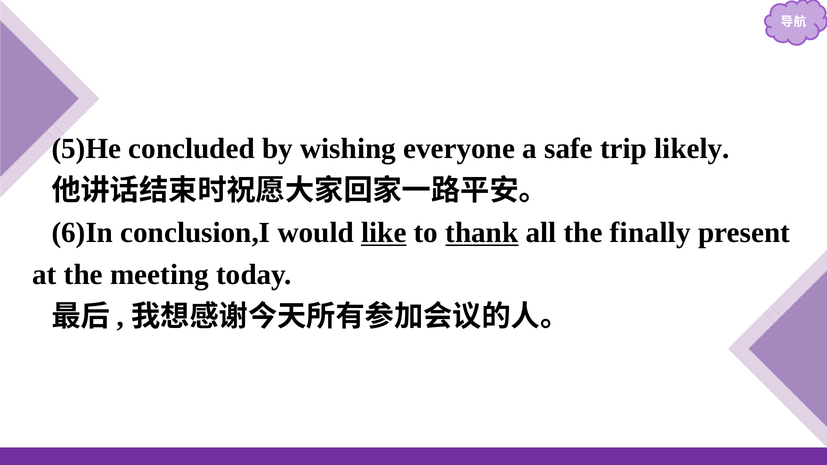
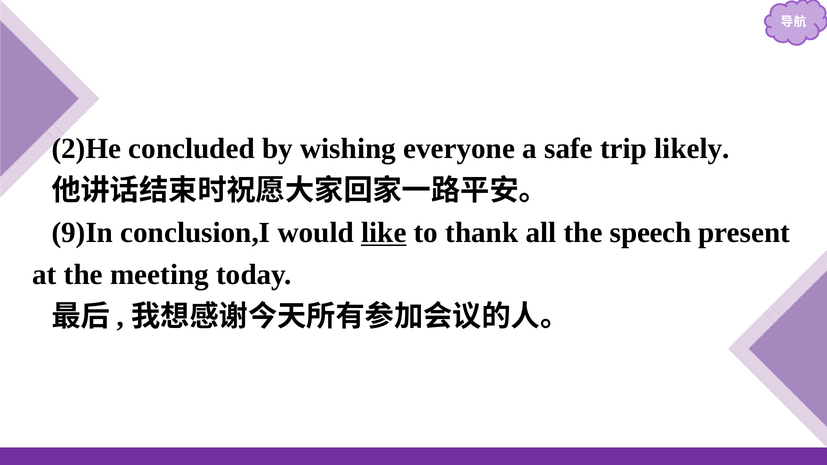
5)He: 5)He -> 2)He
6)In: 6)In -> 9)In
thank underline: present -> none
finally: finally -> speech
